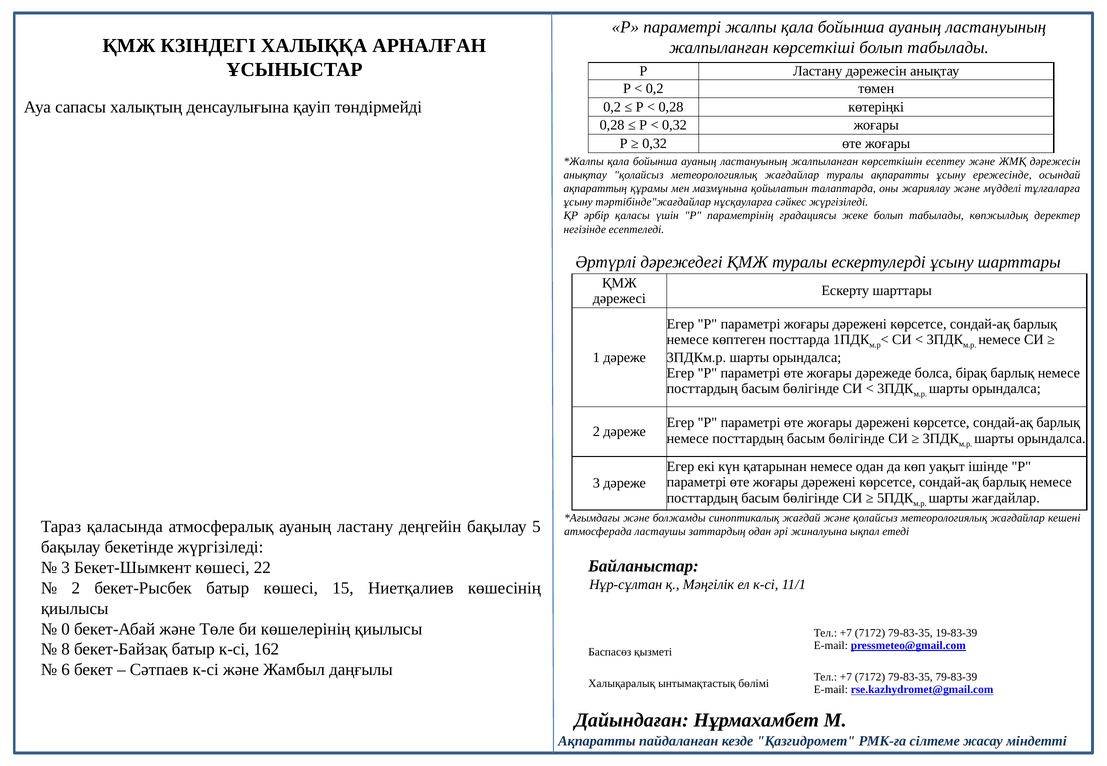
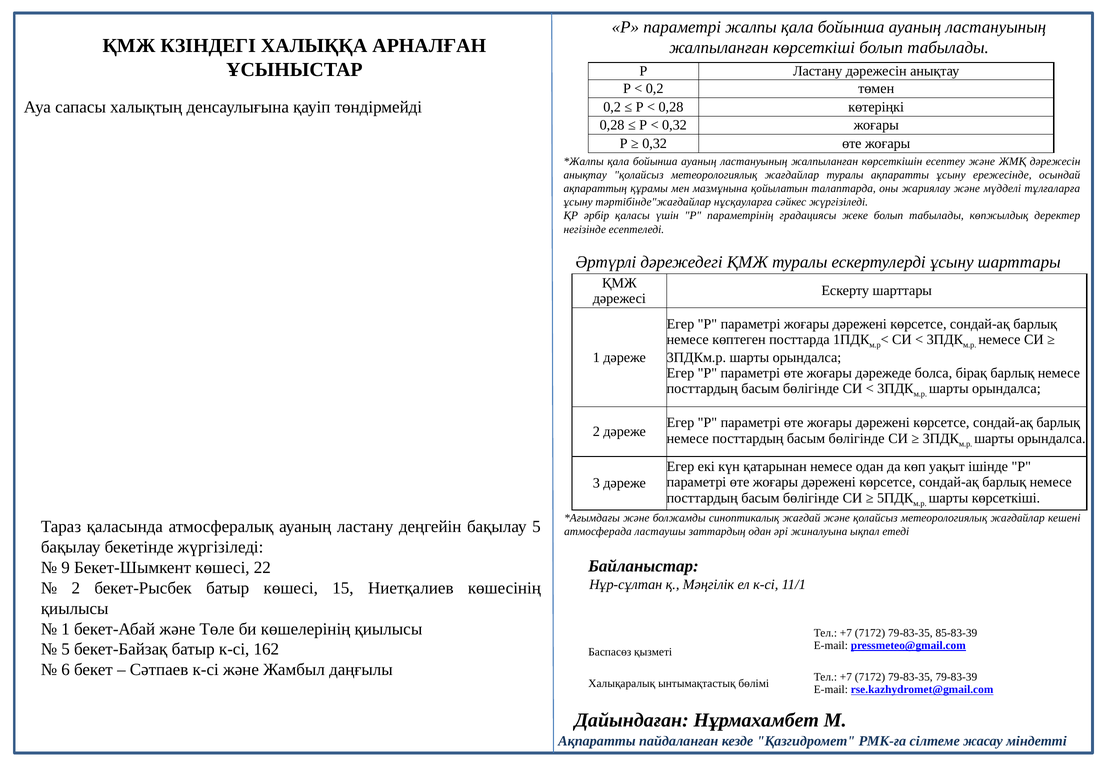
шарты жағдайлар: жағдайлар -> көрсеткіші
3 at (66, 568): 3 -> 9
0 at (66, 629): 0 -> 1
19-83-39: 19-83-39 -> 85-83-39
8 at (66, 650): 8 -> 5
